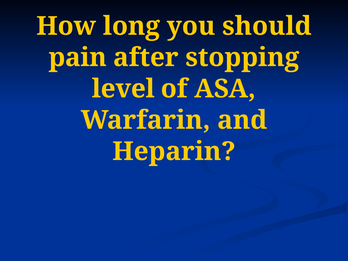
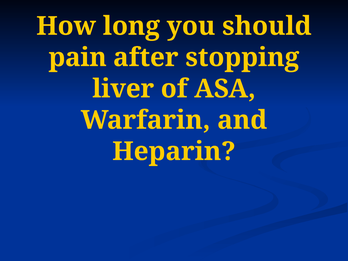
level: level -> liver
